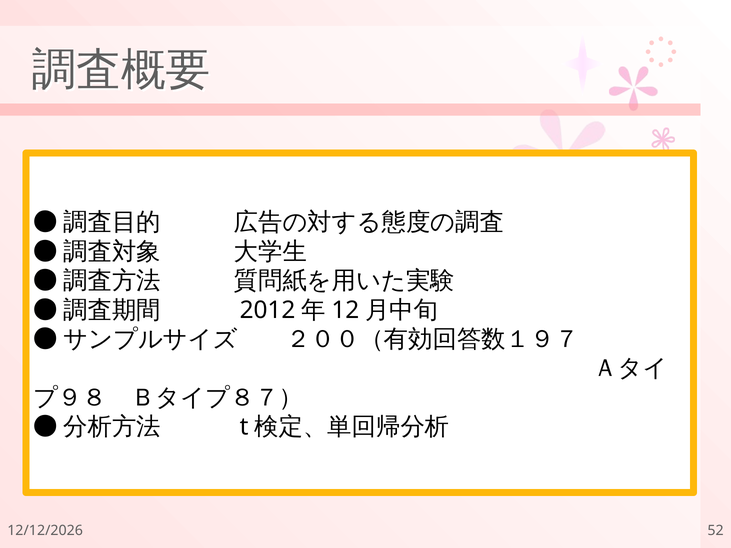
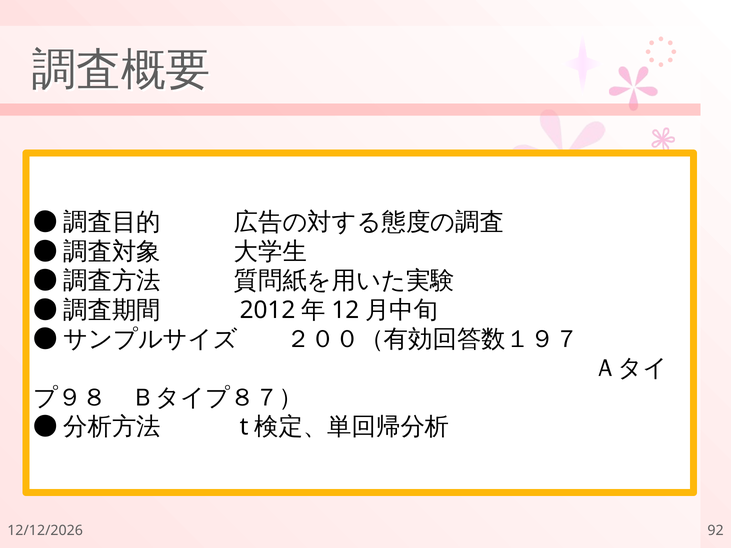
52: 52 -> 92
